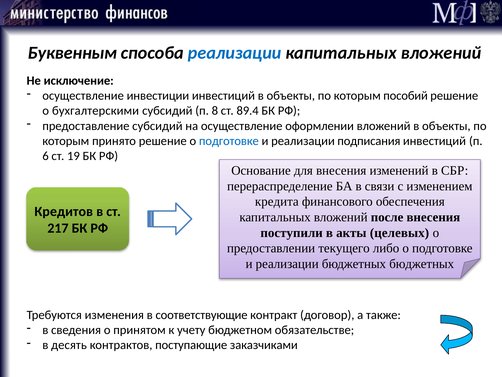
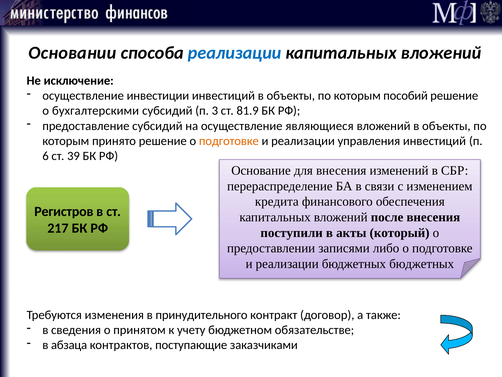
Буквенным: Буквенным -> Основании
8: 8 -> 3
89.4: 89.4 -> 81.9
оформлении: оформлении -> являющиеся
подготовке at (229, 141) colour: blue -> orange
подписания: подписания -> управления
19: 19 -> 39
Кредитов: Кредитов -> Регистров
целевых: целевых -> который
текущего: текущего -> записями
соответствующие: соответствующие -> принудительного
десять: десять -> абзаца
